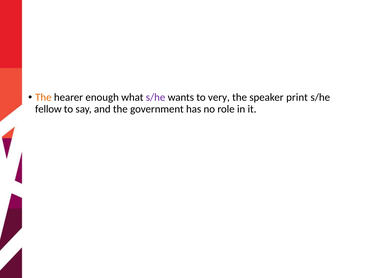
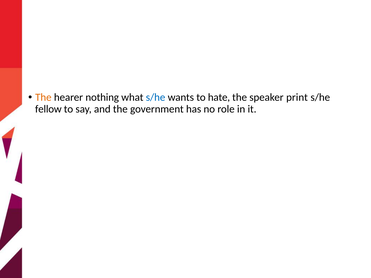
enough: enough -> nothing
s/he at (156, 98) colour: purple -> blue
very: very -> hate
